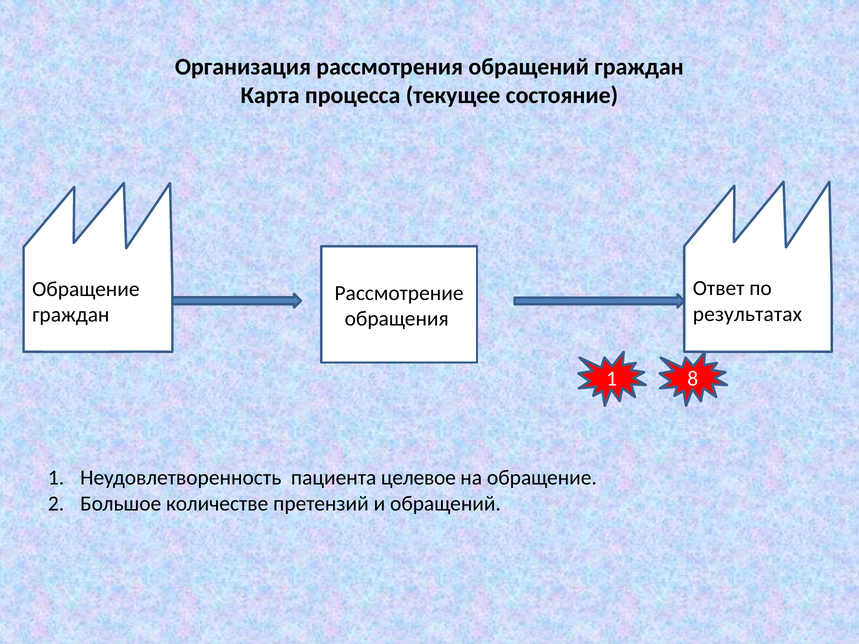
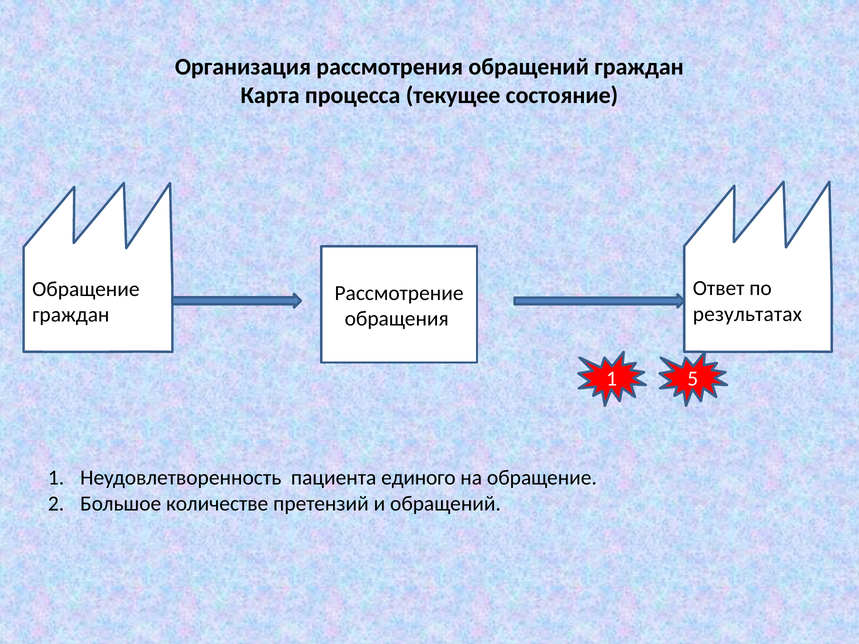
8: 8 -> 5
целевое: целевое -> единого
